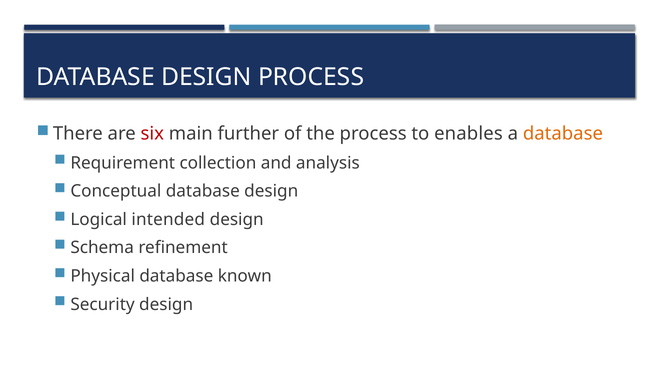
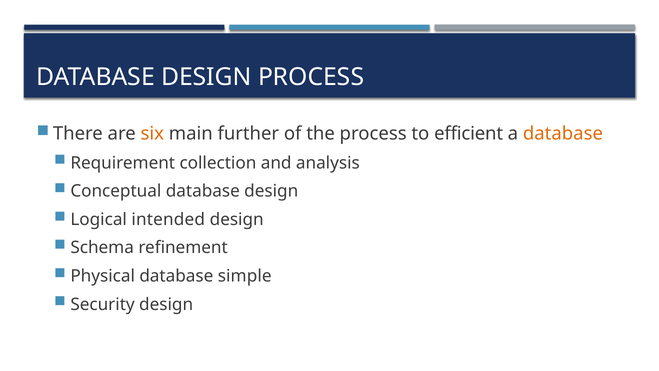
six colour: red -> orange
enables: enables -> efficient
known: known -> simple
